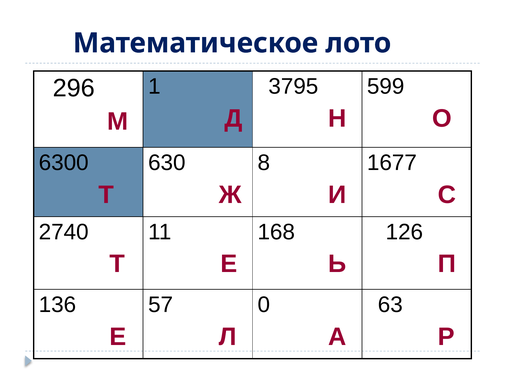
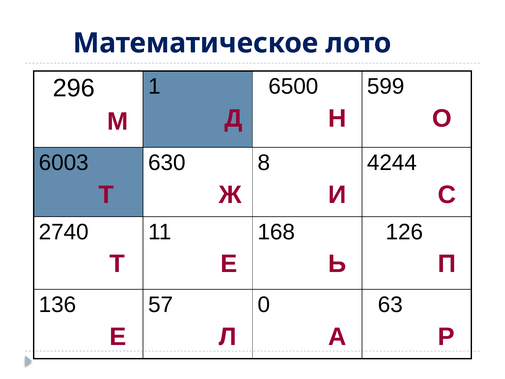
3795: 3795 -> 6500
6300: 6300 -> 6003
1677: 1677 -> 4244
